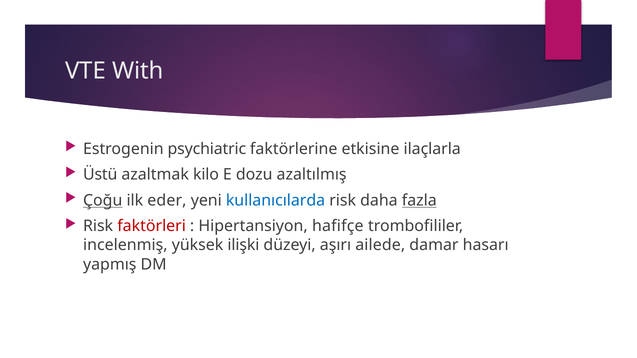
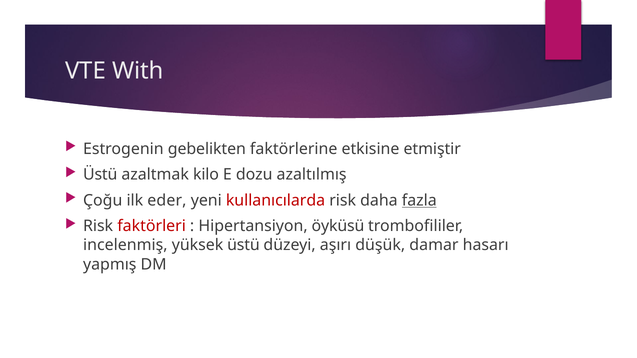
psychiatric: psychiatric -> gebelikten
ilaçlarla: ilaçlarla -> etmiştir
Çoğu underline: present -> none
kullanıcılarda colour: blue -> red
hafifçe: hafifçe -> öyküsü
yüksek ilişki: ilişki -> üstü
ailede: ailede -> düşük
